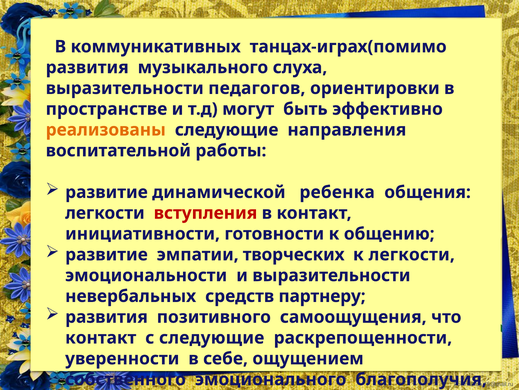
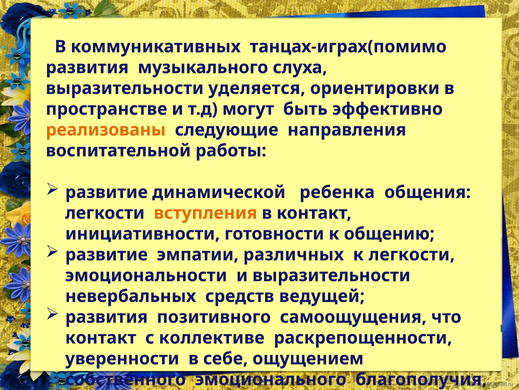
педагогов: педагогов -> уделяется
вступления colour: red -> orange
творческих: творческих -> различных
партнеру: партнеру -> ведущей
с следующие: следующие -> коллективе
